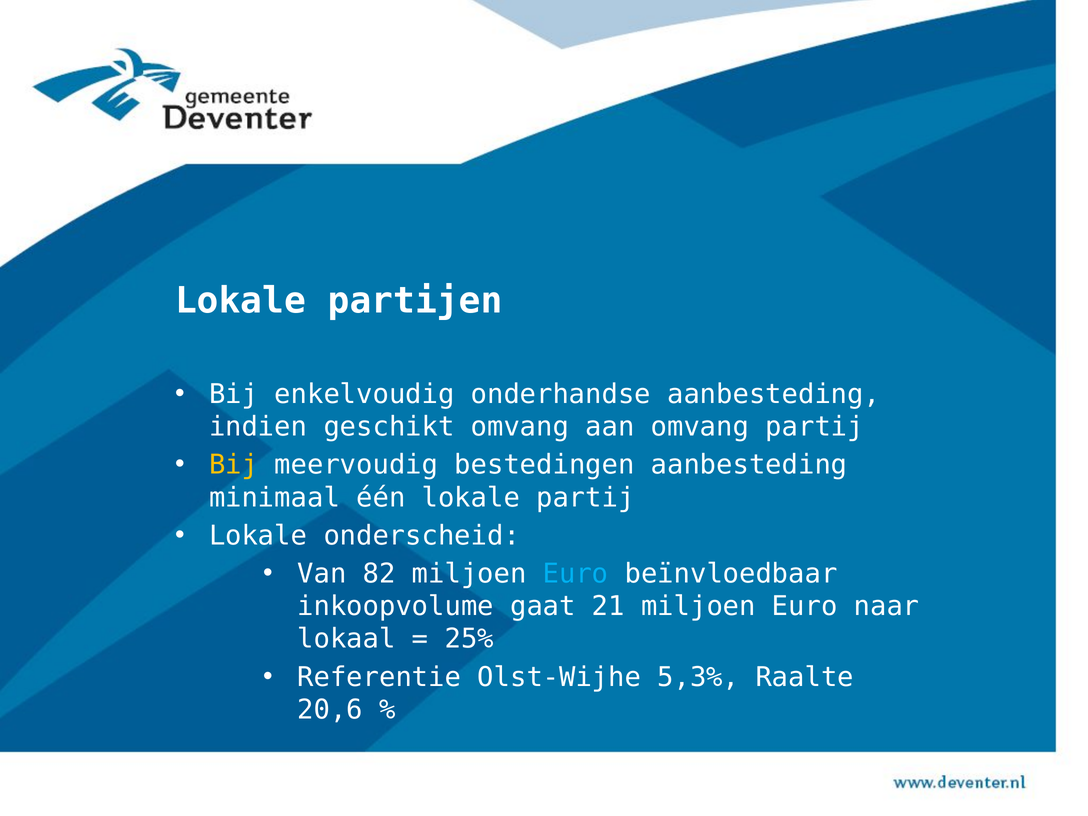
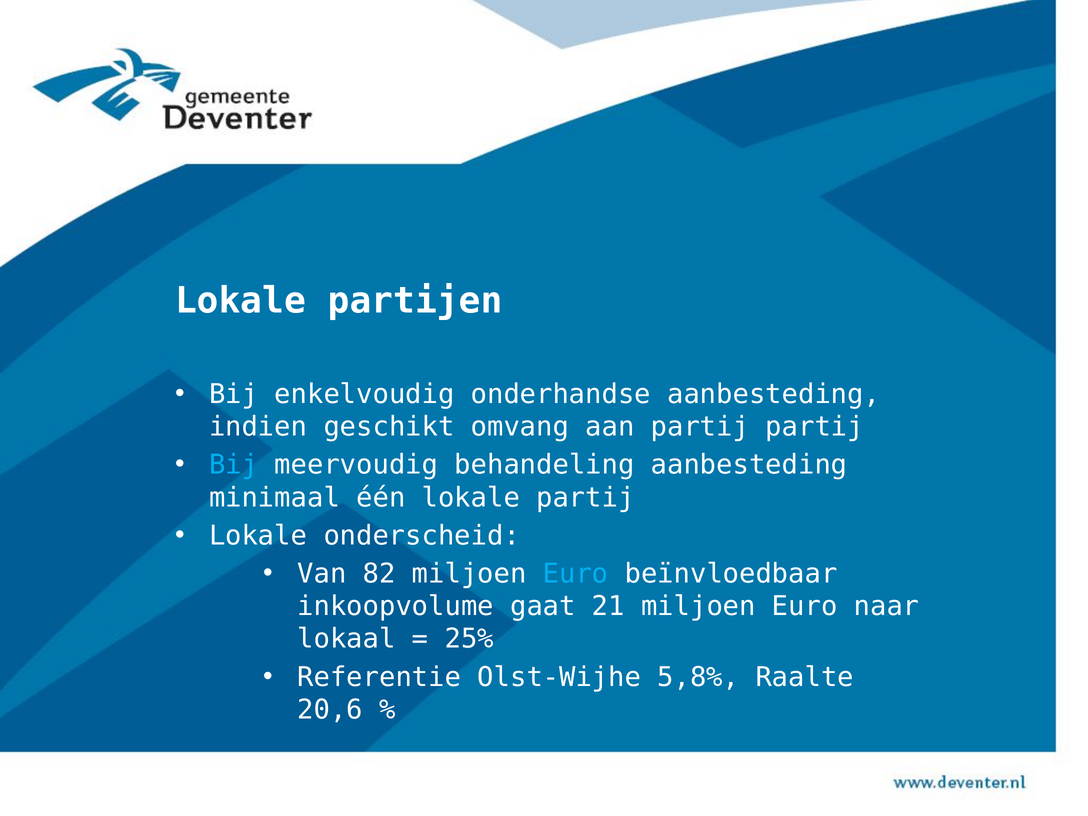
aan omvang: omvang -> partij
Bij at (234, 465) colour: yellow -> light blue
bestedingen: bestedingen -> behandeling
5,3%: 5,3% -> 5,8%
